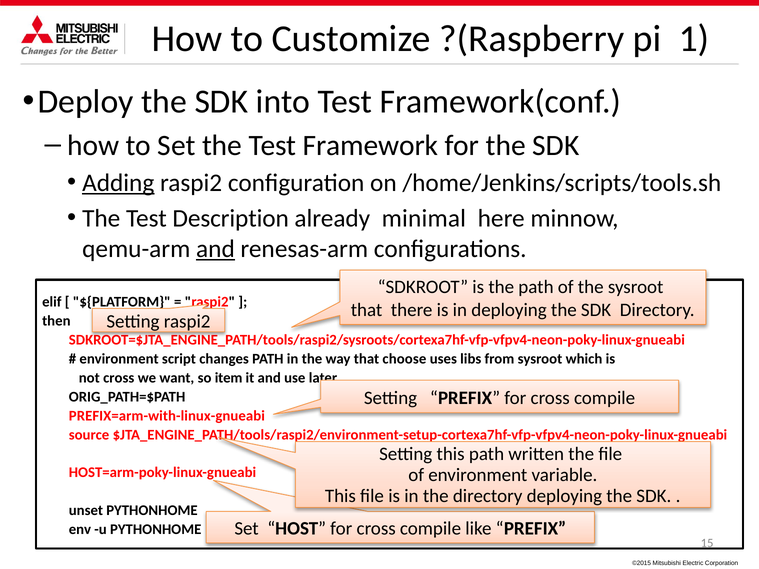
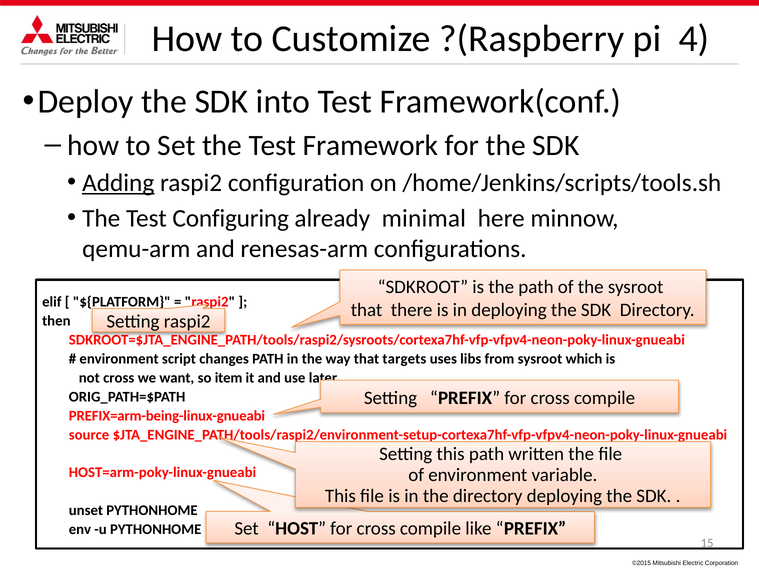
1: 1 -> 4
Description: Description -> Configuring
and at (215, 249) underline: present -> none
choose: choose -> targets
PREFIX=arm-with-linux-gnueabi: PREFIX=arm-with-linux-gnueabi -> PREFIX=arm-being-linux-gnueabi
